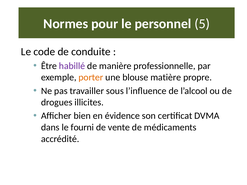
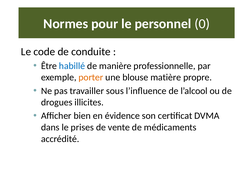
5: 5 -> 0
habillé colour: purple -> blue
fourni: fourni -> prises
